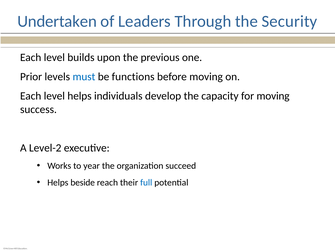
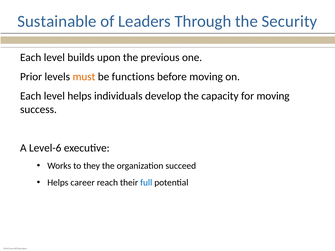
Undertaken: Undertaken -> Sustainable
must colour: blue -> orange
Level-2: Level-2 -> Level-6
year: year -> they
beside: beside -> career
